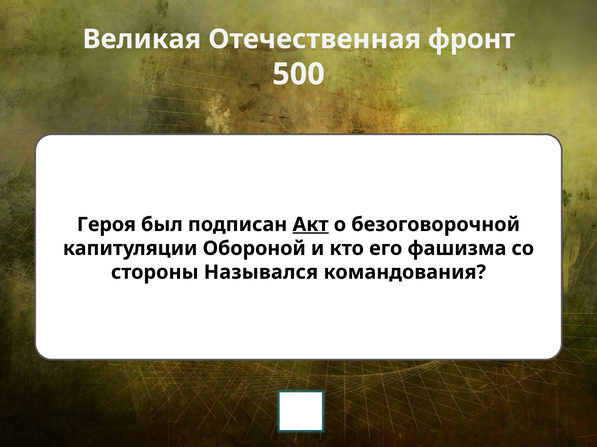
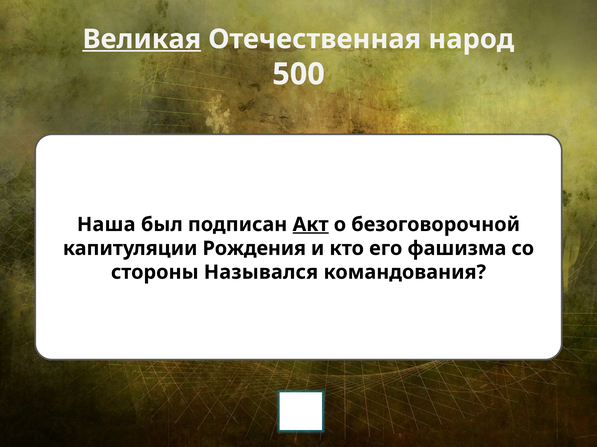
Великая underline: none -> present
фронт: фронт -> народ
Героя: Героя -> Наша
Обороной: Обороной -> Рождения
